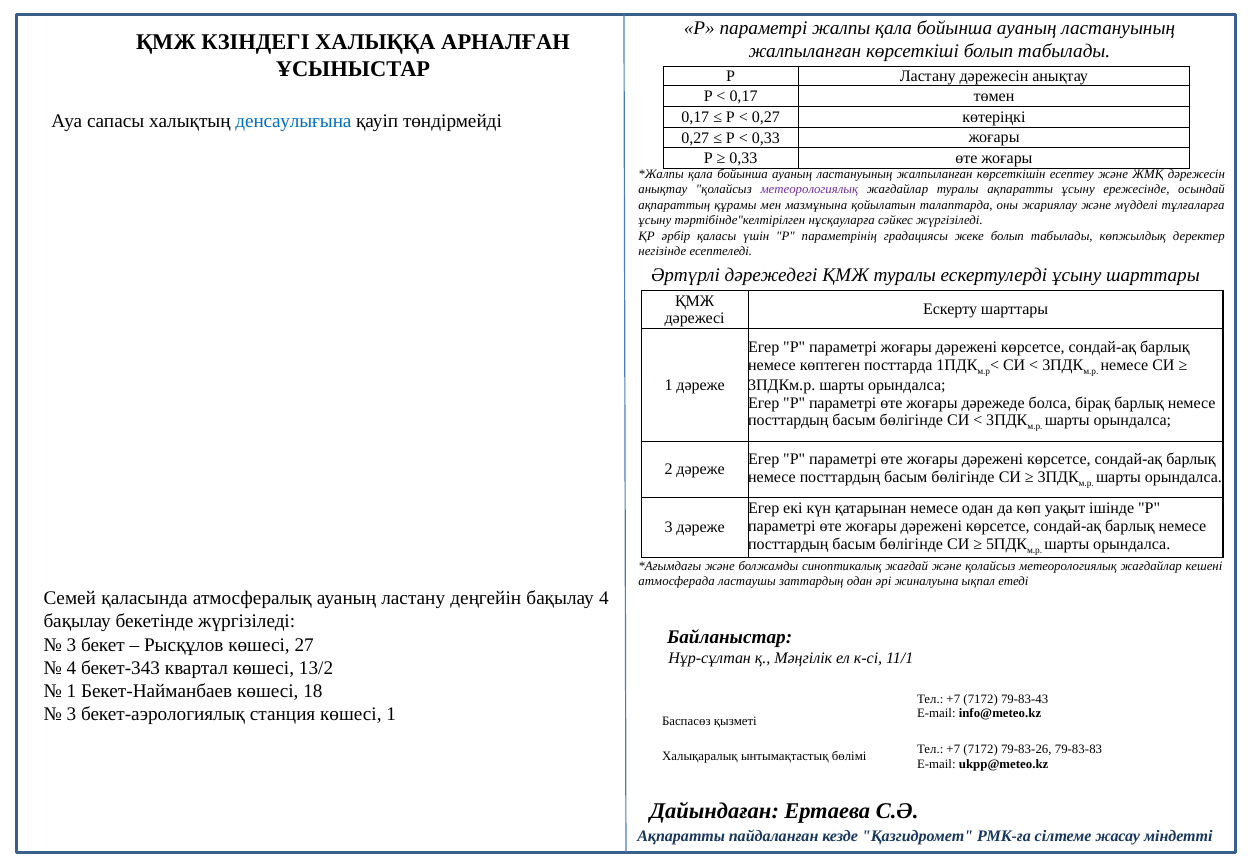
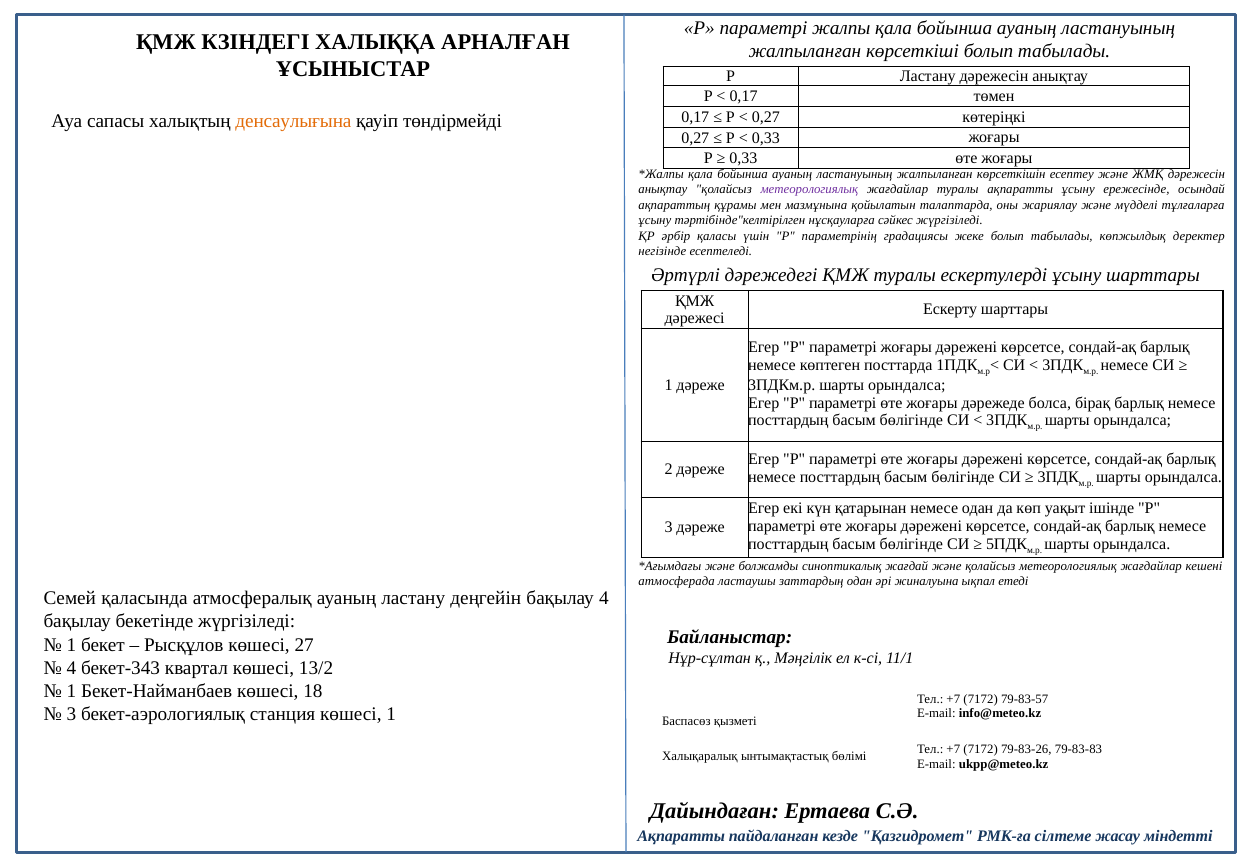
денсаулығына colour: blue -> orange
3 at (71, 645): 3 -> 1
79-83-43: 79-83-43 -> 79-83-57
